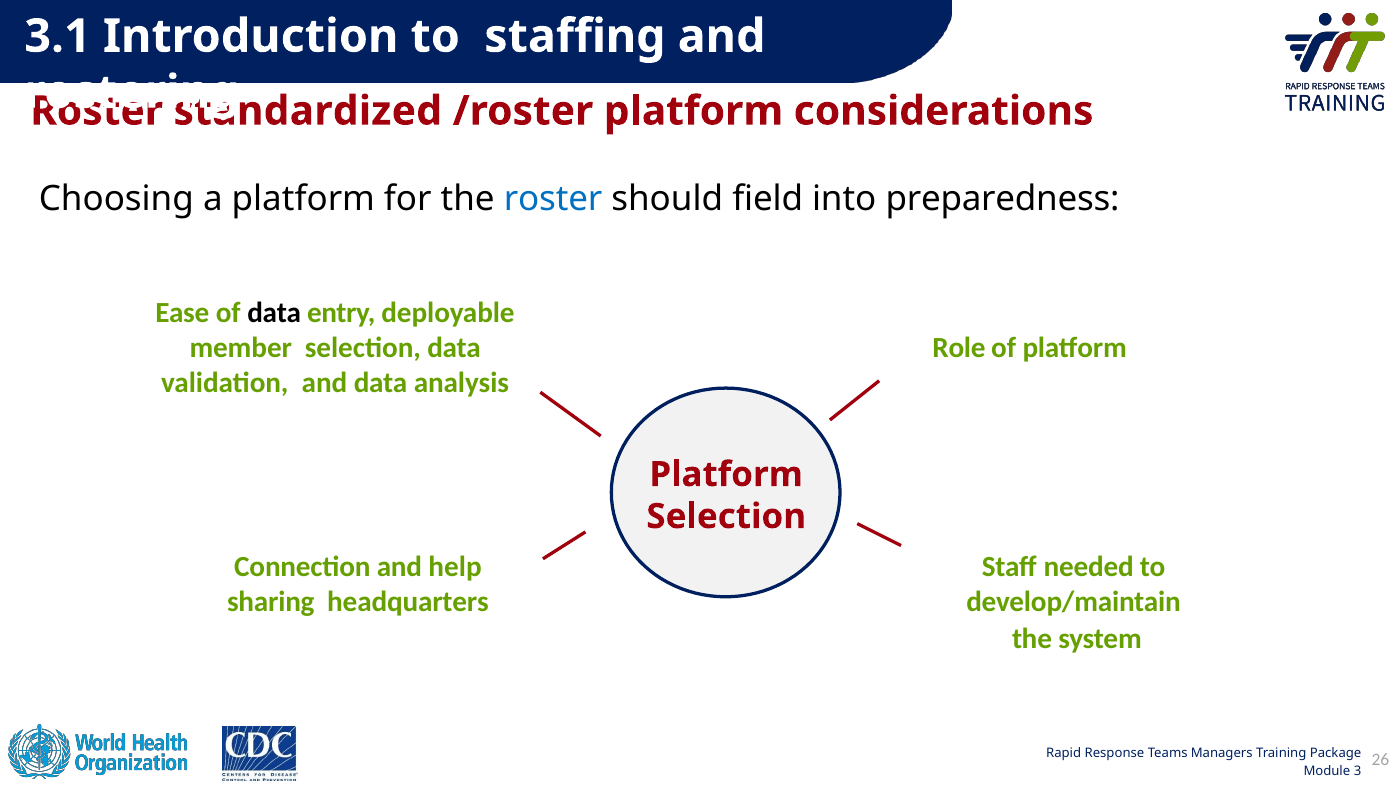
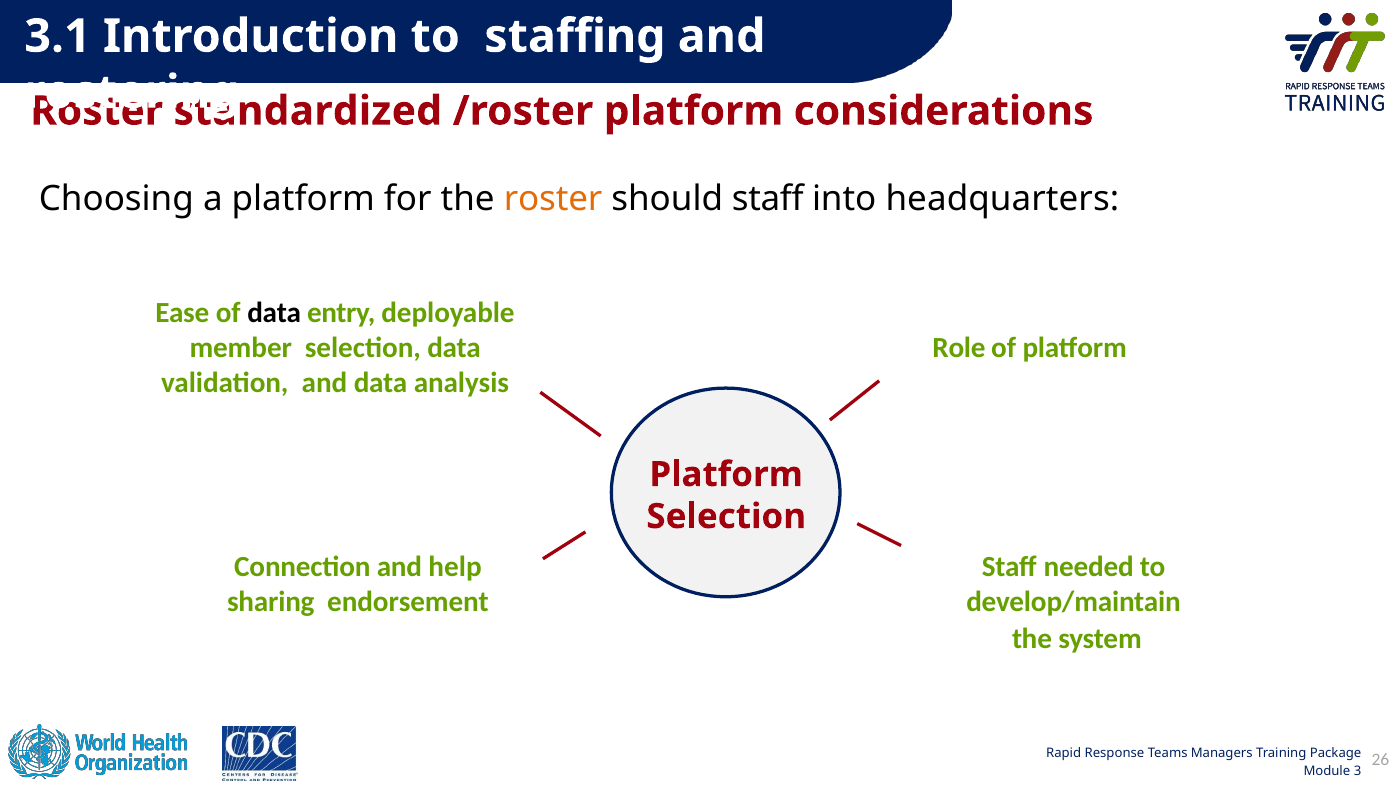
roster at (553, 199) colour: blue -> orange
should field: field -> staff
preparedness: preparedness -> headquarters
headquarters: headquarters -> endorsement
